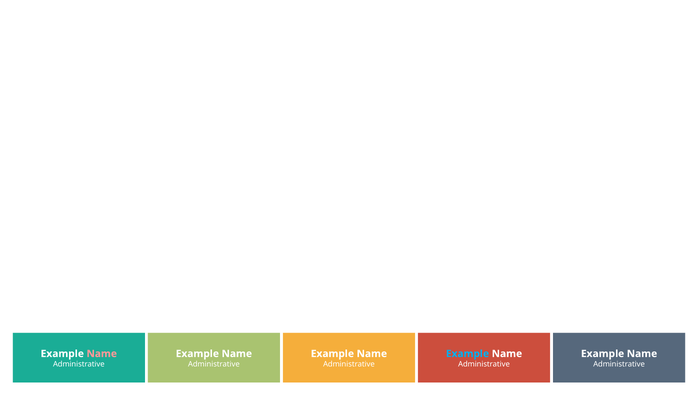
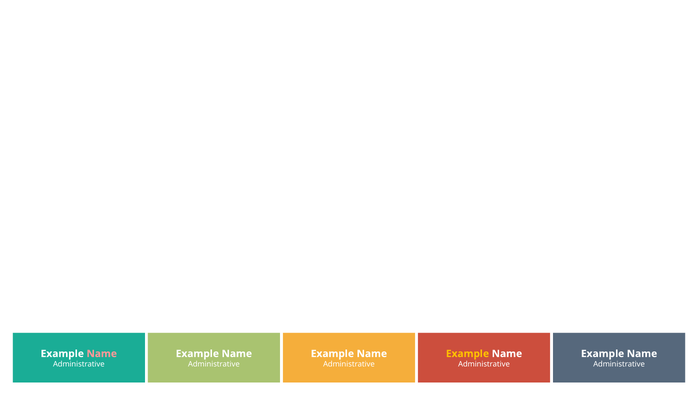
Example at (467, 353) colour: light blue -> yellow
